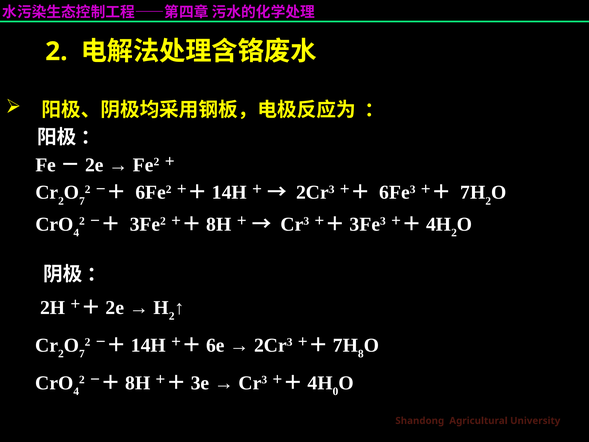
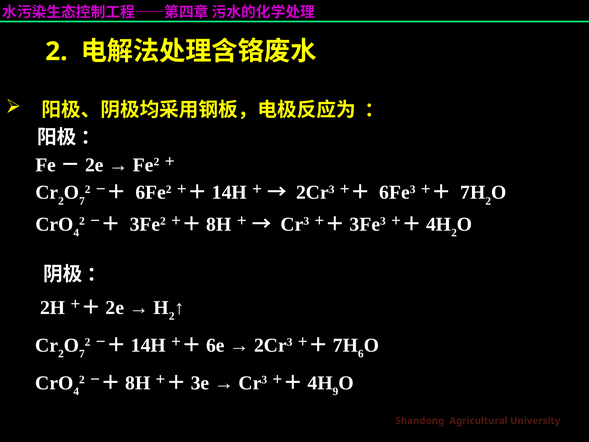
8: 8 -> 6
0: 0 -> 9
